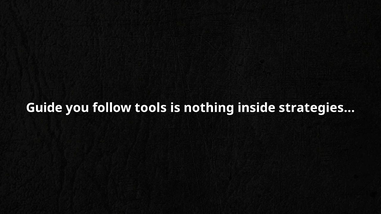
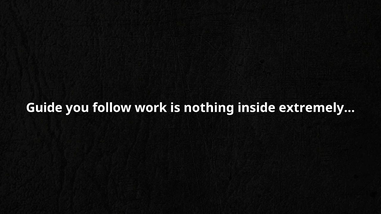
tools: tools -> work
strategies: strategies -> extremely
